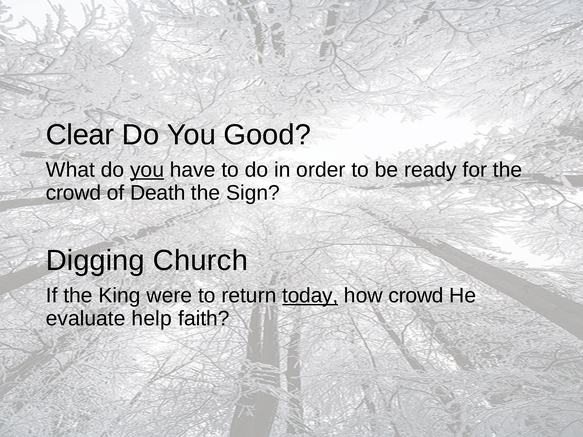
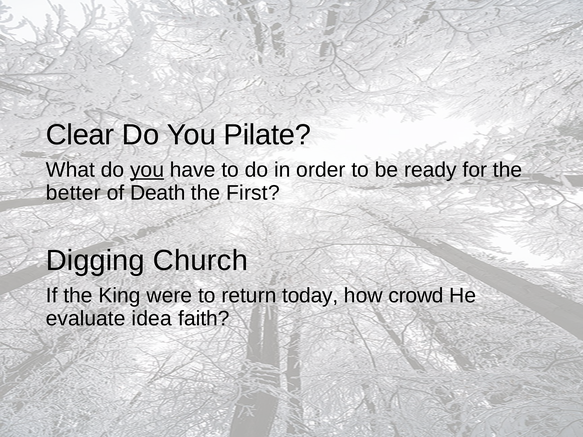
Good: Good -> Pilate
crowd at (74, 193): crowd -> better
Sign: Sign -> First
today underline: present -> none
help: help -> idea
